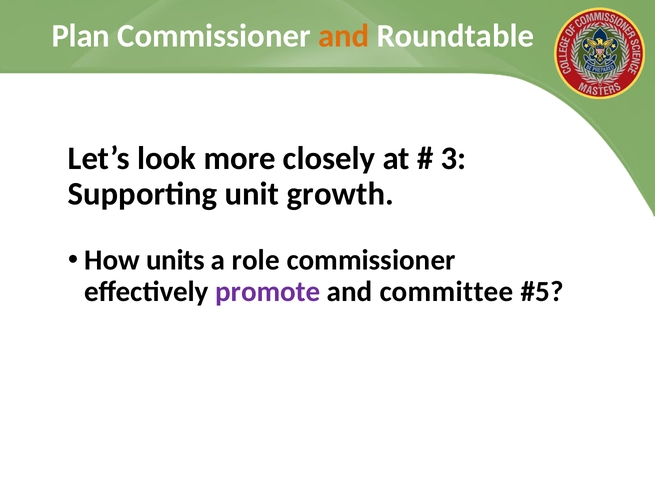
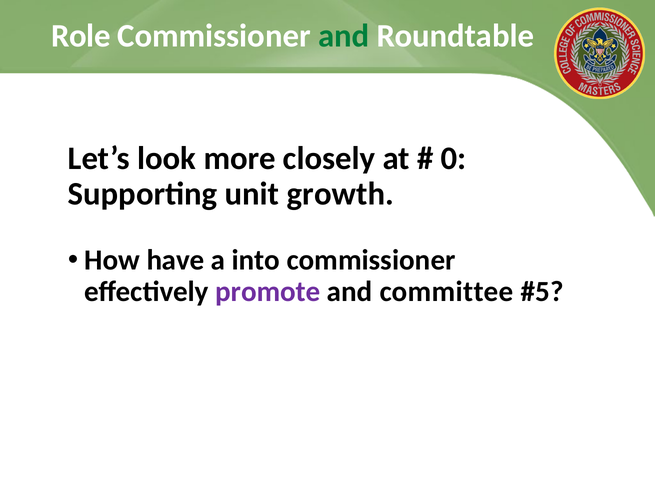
Plan: Plan -> Role
and at (344, 36) colour: orange -> green
3: 3 -> 0
units: units -> have
role: role -> into
